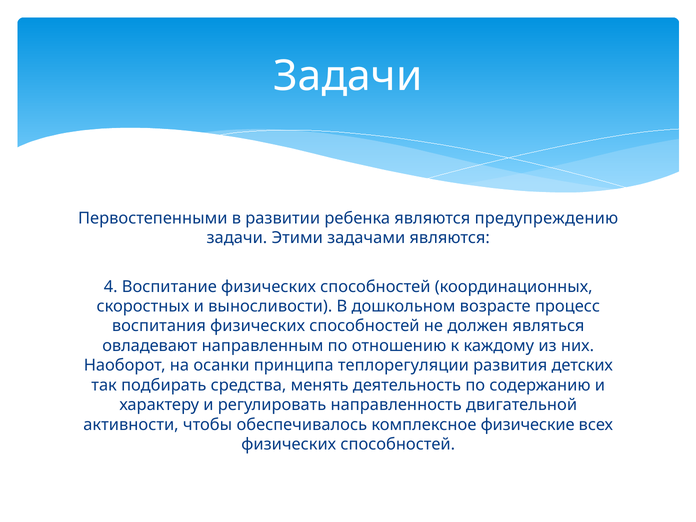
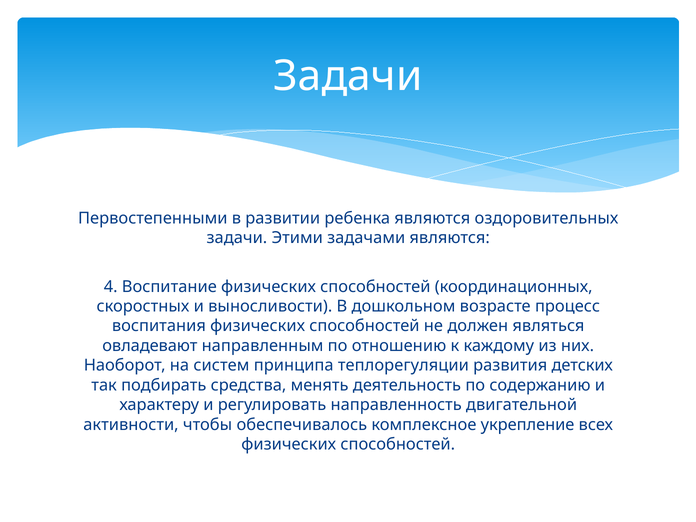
предупреждению: предупреждению -> оздоровительных
осанки: осанки -> систем
физические: физические -> укрепление
